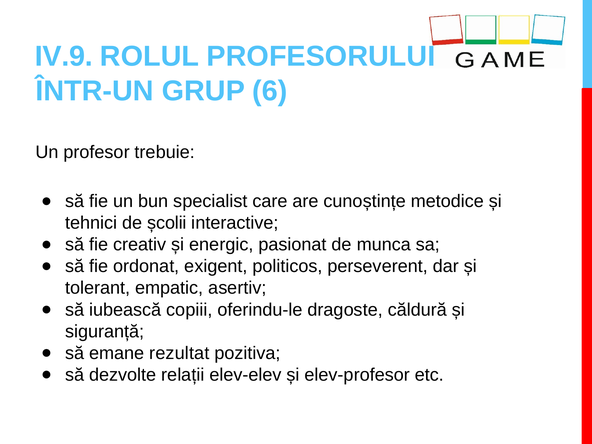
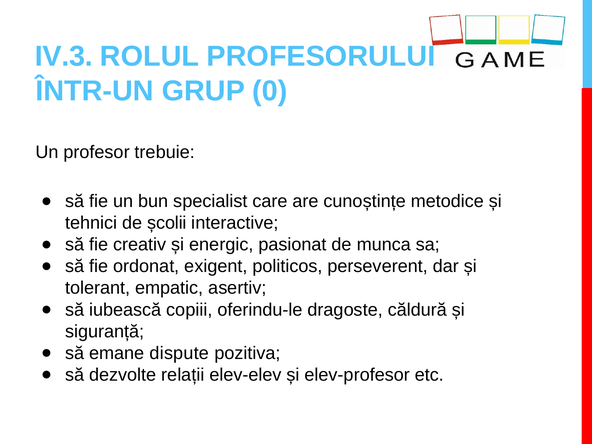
IV.9: IV.9 -> IV.3
6: 6 -> 0
rezultat: rezultat -> dispute
